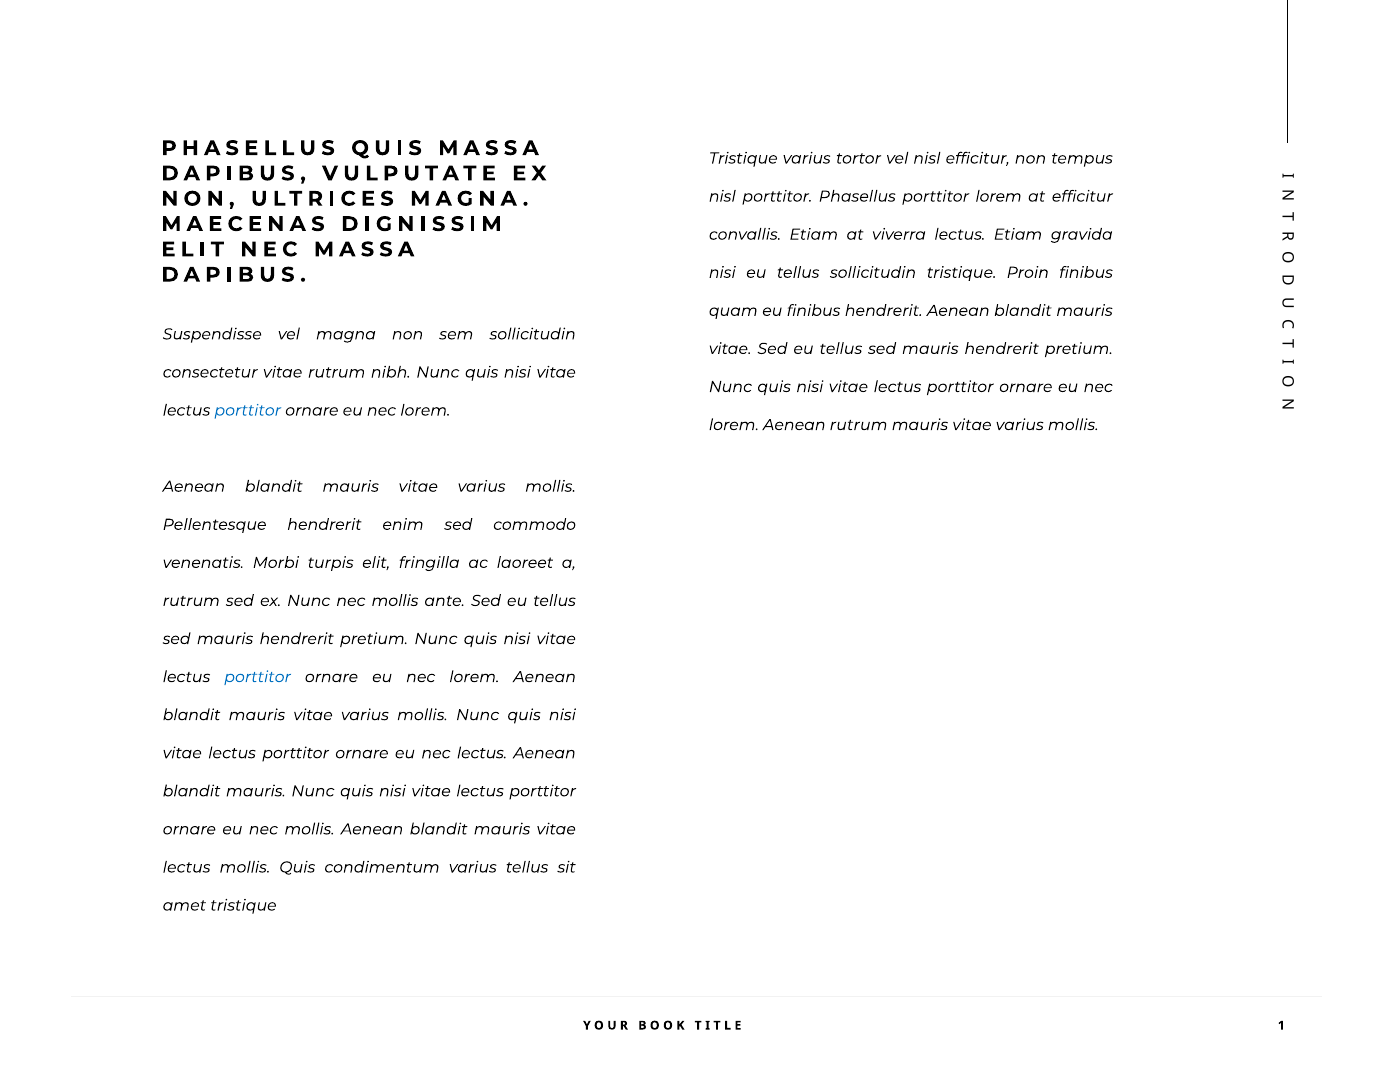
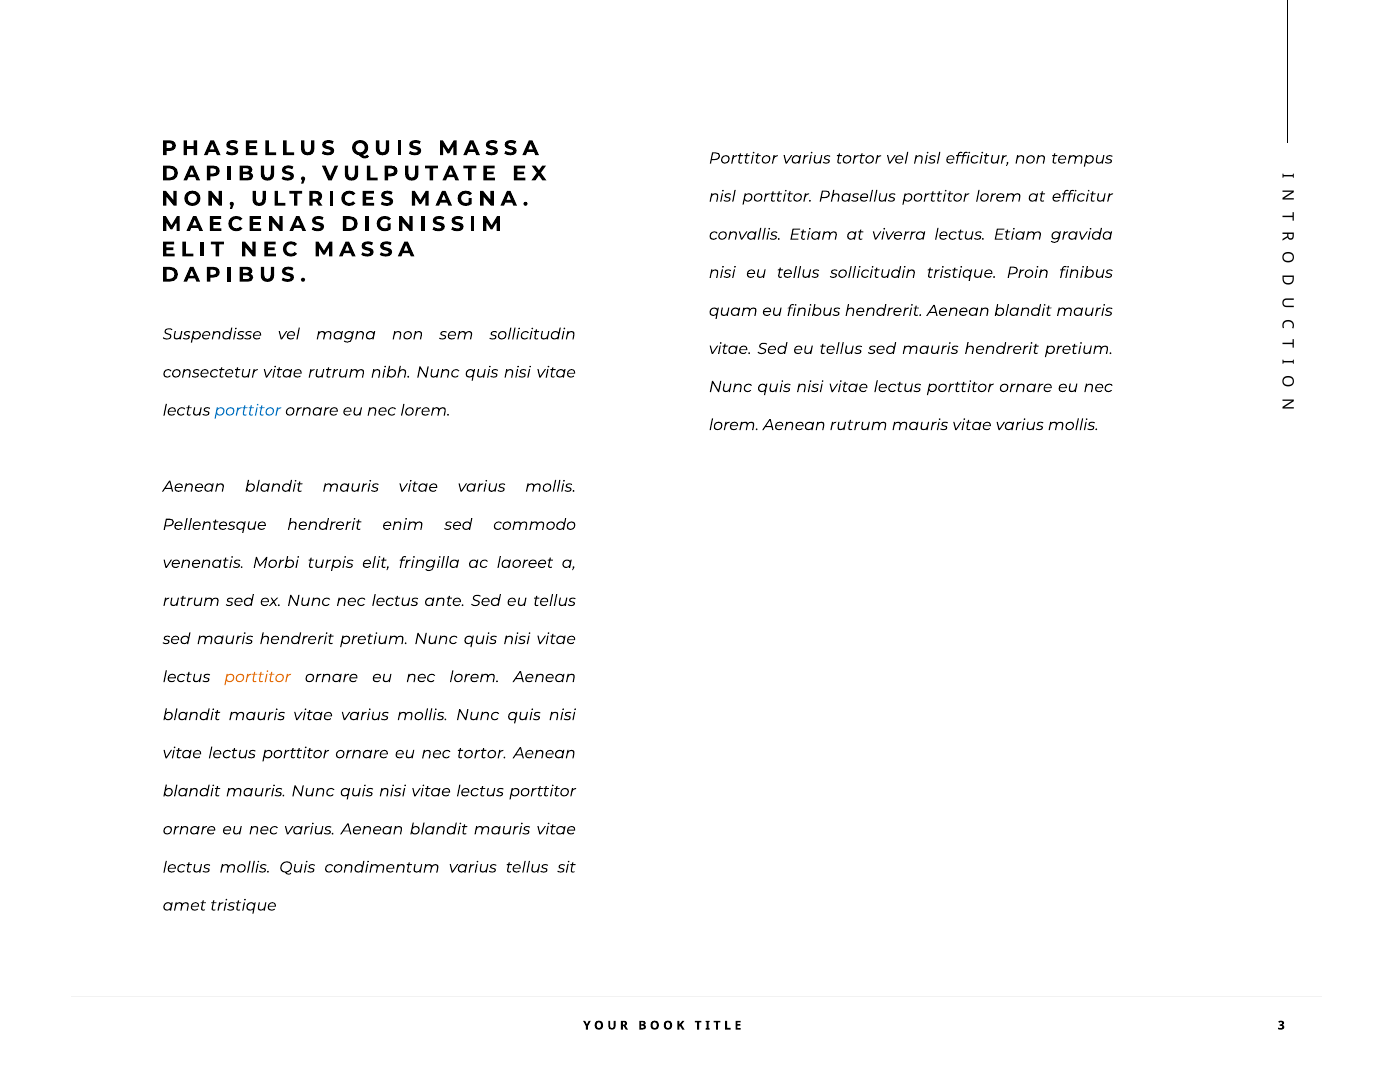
Tristique at (743, 158): Tristique -> Porttitor
Nunc nec mollis: mollis -> lectus
porttitor at (258, 677) colour: blue -> orange
nec lectus: lectus -> tortor
eu nec mollis: mollis -> varius
1: 1 -> 3
